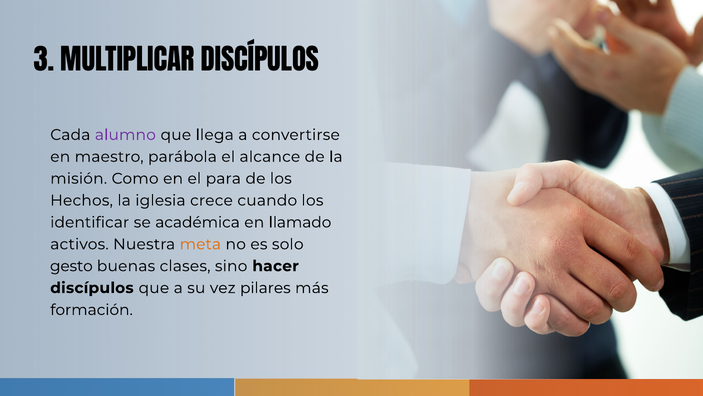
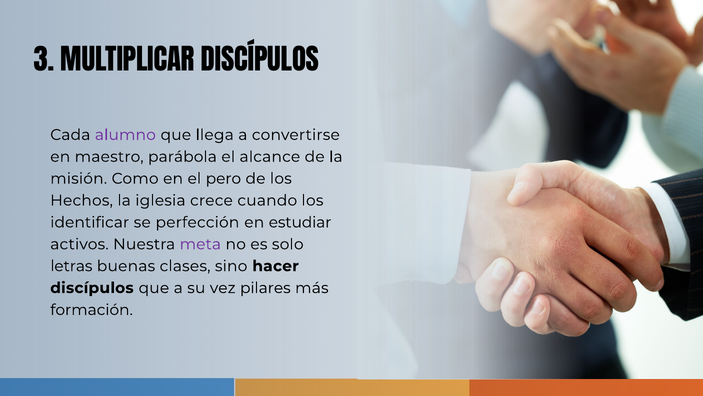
para: para -> pero
académica: académica -> perfección
llamado: llamado -> estudiar
meta colour: orange -> purple
gesto: gesto -> letras
